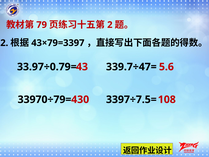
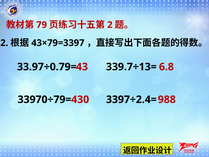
339.7÷47=: 339.7÷47= -> 339.7÷13=
5.6: 5.6 -> 6.8
3397÷7.5=: 3397÷7.5= -> 3397÷2.4=
108: 108 -> 988
